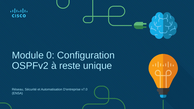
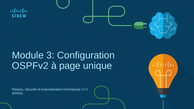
0: 0 -> 3
reste: reste -> page
